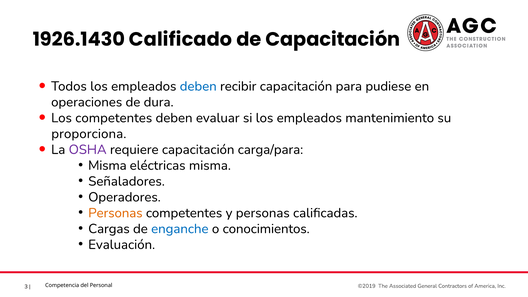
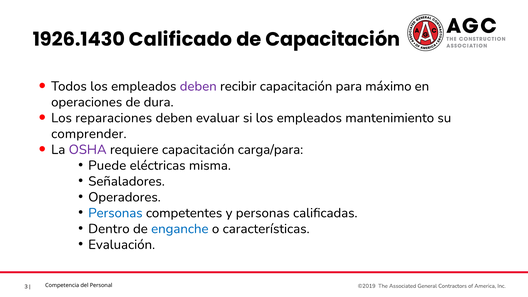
deben at (198, 86) colour: blue -> purple
pudiese: pudiese -> máximo
Los competentes: competentes -> reparaciones
proporciona: proporciona -> comprender
Misma at (107, 165): Misma -> Puede
Personas at (115, 213) colour: orange -> blue
Cargas: Cargas -> Dentro
conocimientos: conocimientos -> características
